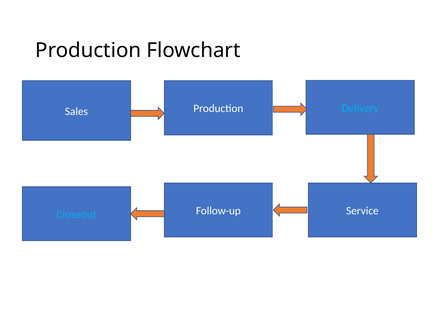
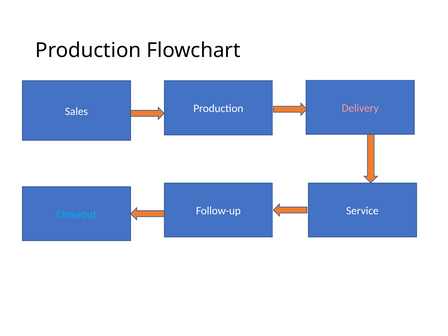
Delivery colour: light blue -> pink
